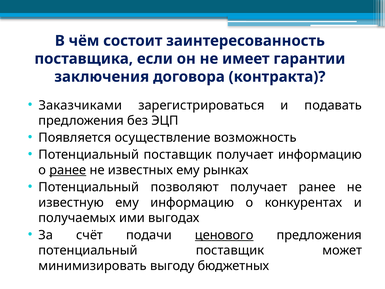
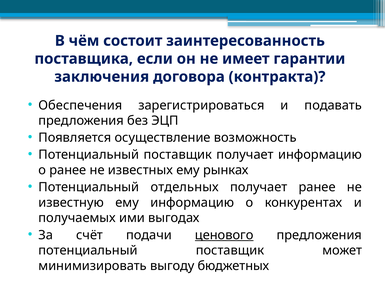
Заказчиками: Заказчиками -> Обеспечения
ранее at (68, 170) underline: present -> none
позволяют: позволяют -> отдельных
